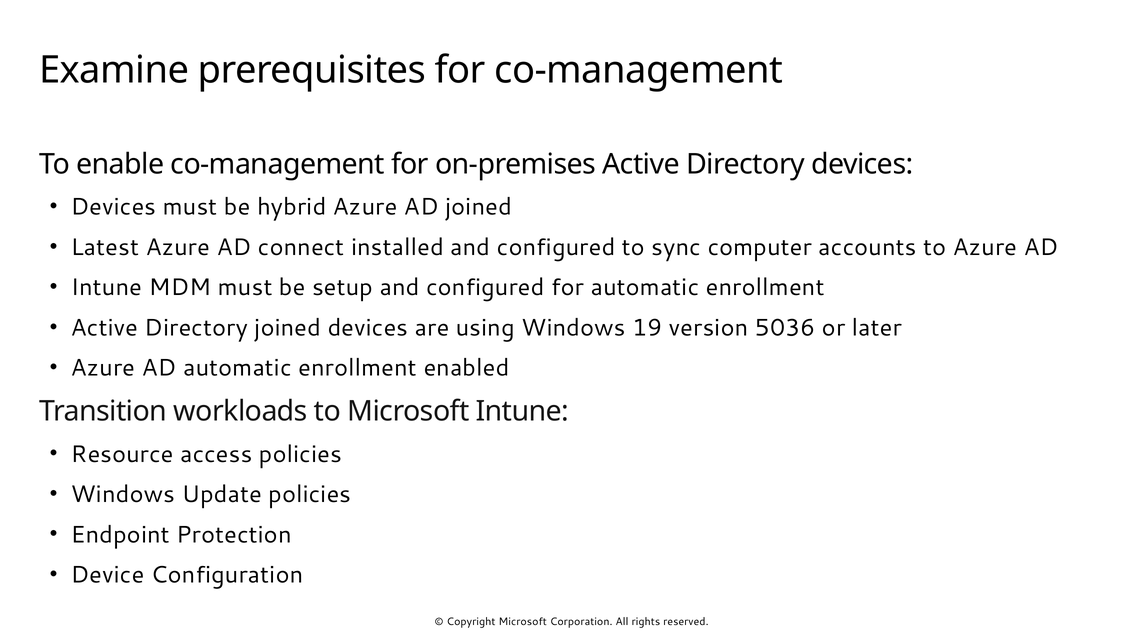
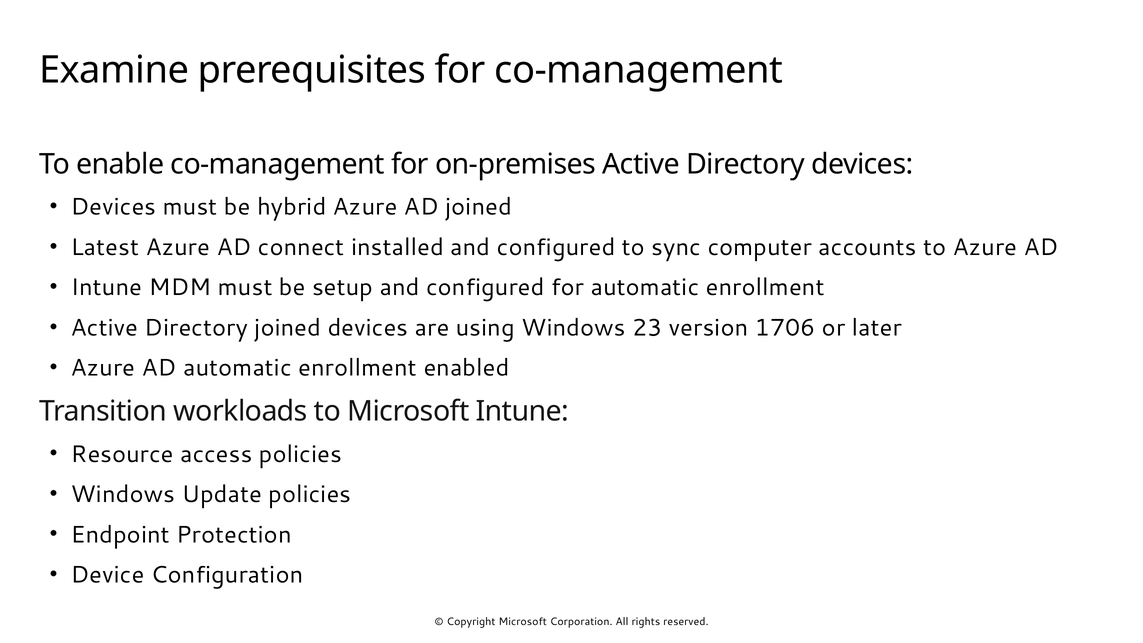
19: 19 -> 23
5036: 5036 -> 1706
